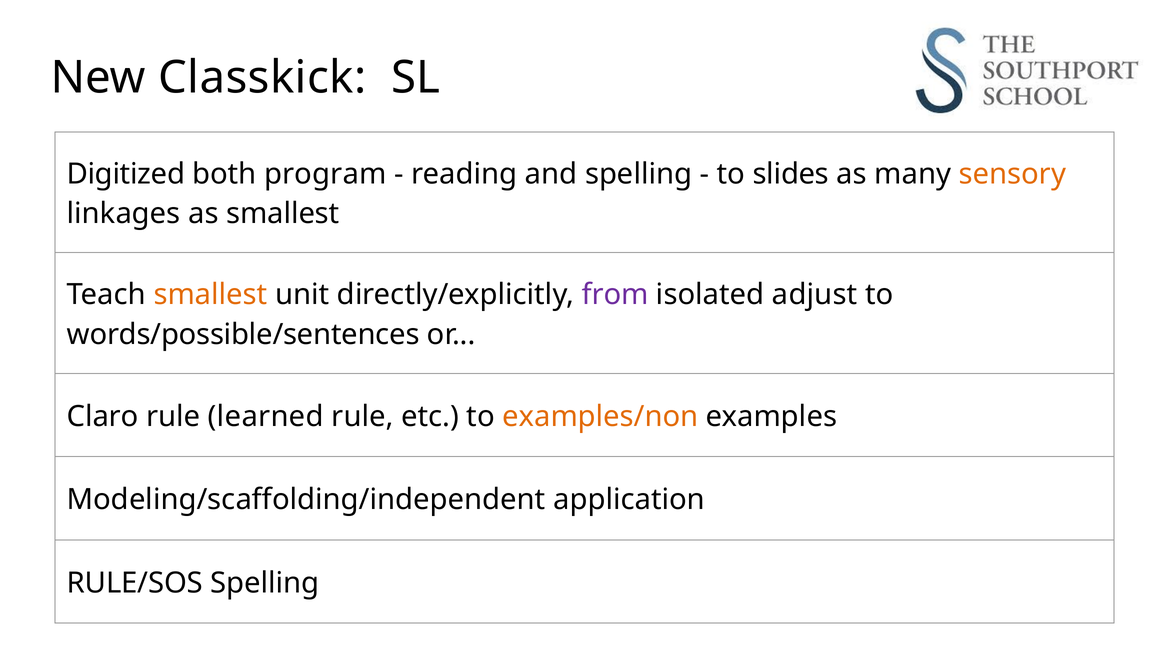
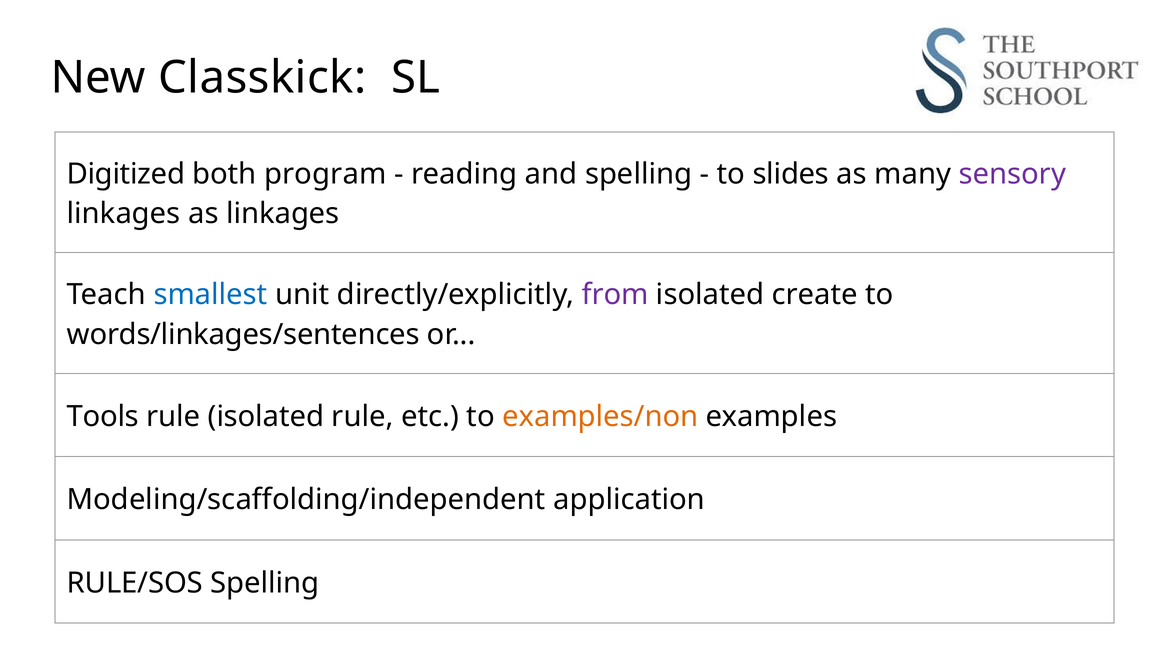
sensory colour: orange -> purple
as smallest: smallest -> linkages
smallest at (211, 295) colour: orange -> blue
adjust: adjust -> create
words/possible/sentences: words/possible/sentences -> words/linkages/sentences
Claro: Claro -> Tools
rule learned: learned -> isolated
